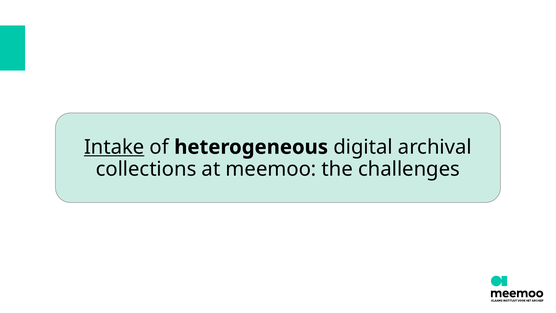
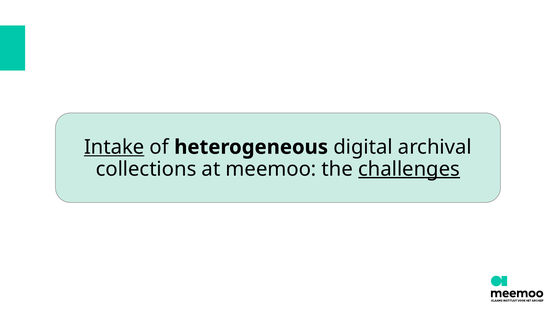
challenges underline: none -> present
